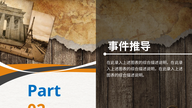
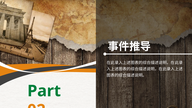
Part colour: blue -> green
